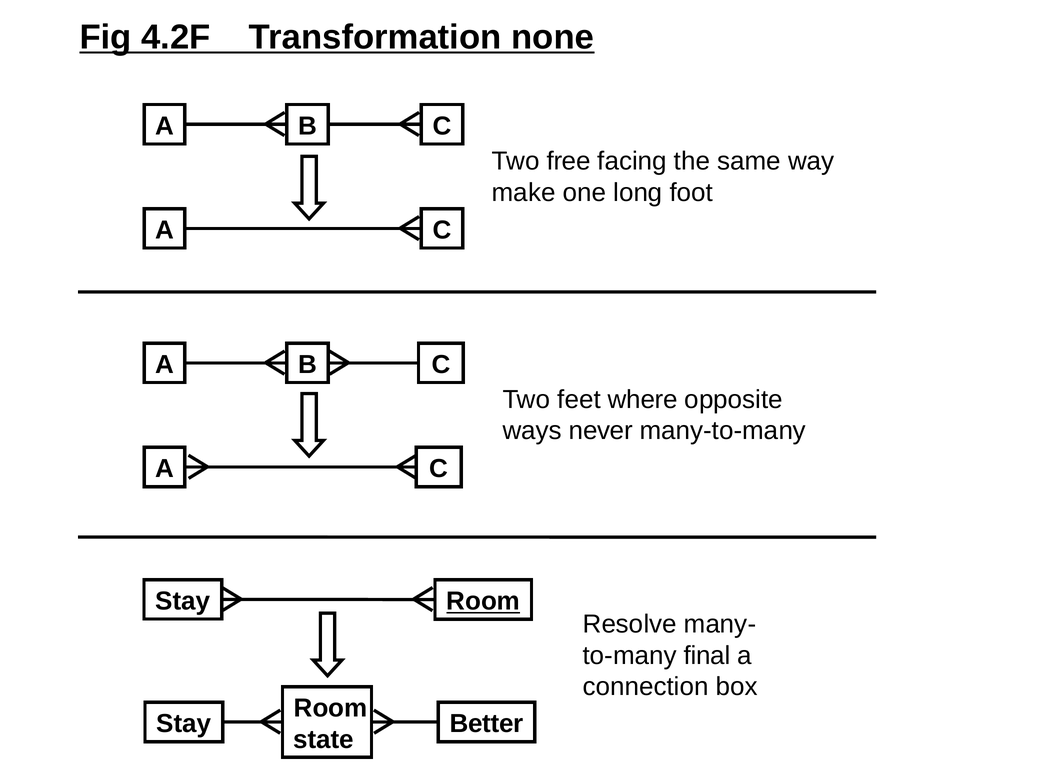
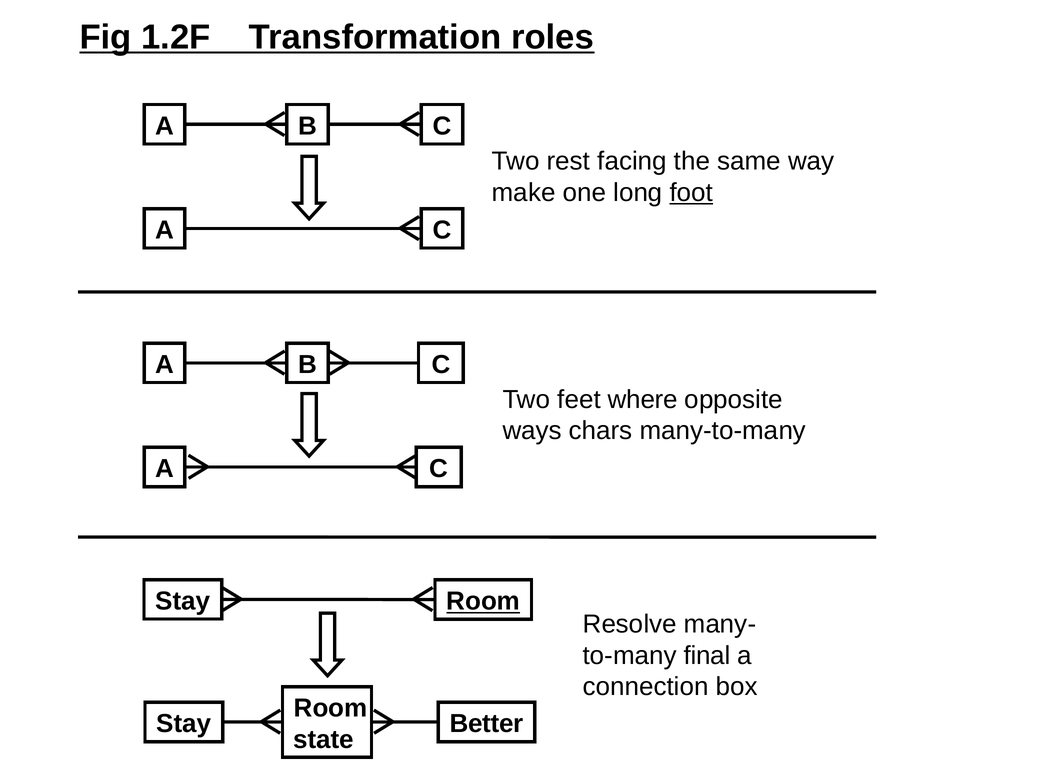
4.2F: 4.2F -> 1.2F
none: none -> roles
free: free -> rest
foot underline: none -> present
never: never -> chars
